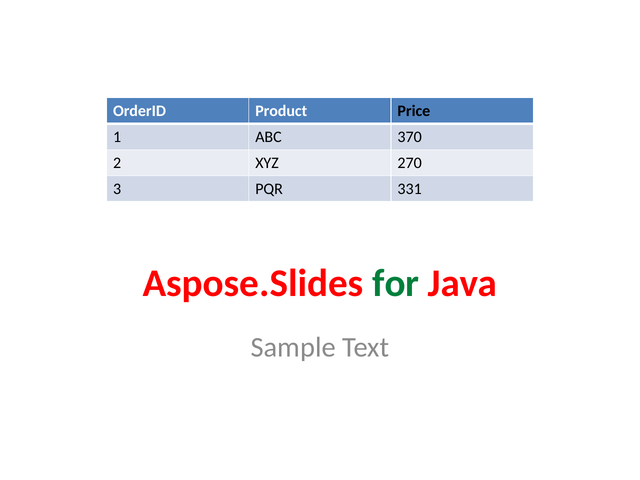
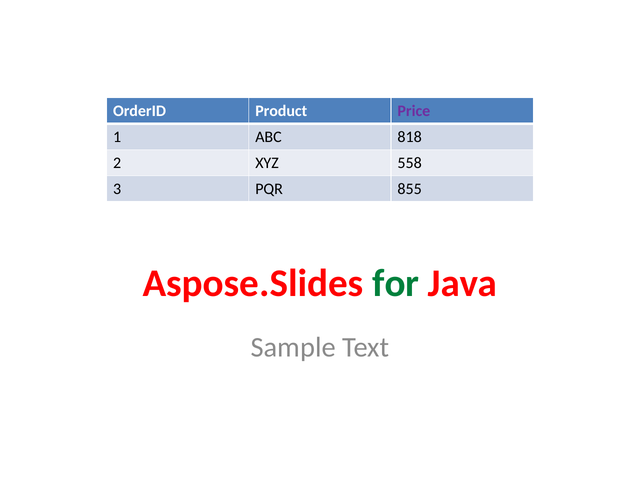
Price colour: black -> purple
370: 370 -> 818
270: 270 -> 558
331: 331 -> 855
